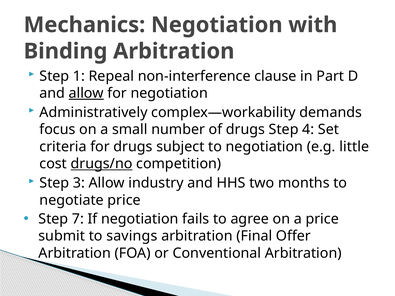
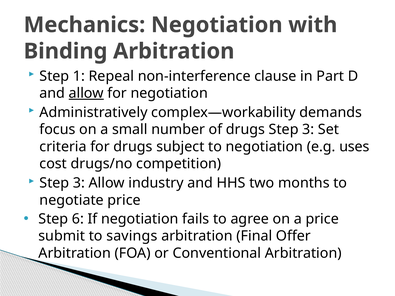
drugs Step 4: 4 -> 3
little: little -> uses
drugs/no underline: present -> none
7: 7 -> 6
